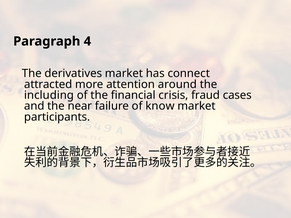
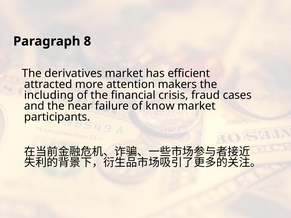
4: 4 -> 8
connect: connect -> efficient
around: around -> makers
